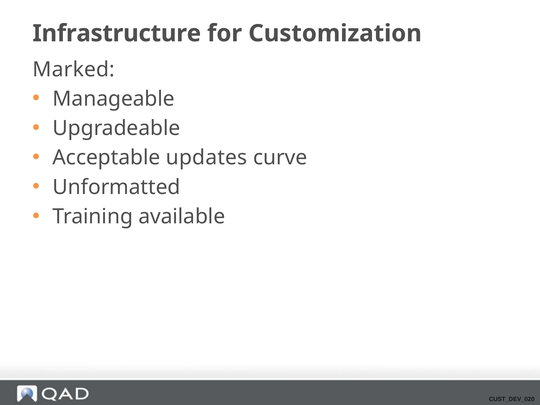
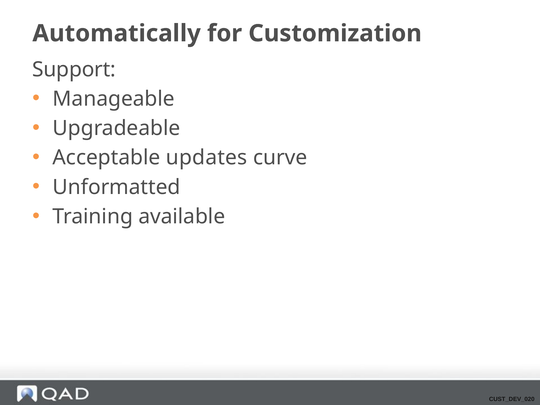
Infrastructure: Infrastructure -> Automatically
Marked: Marked -> Support
